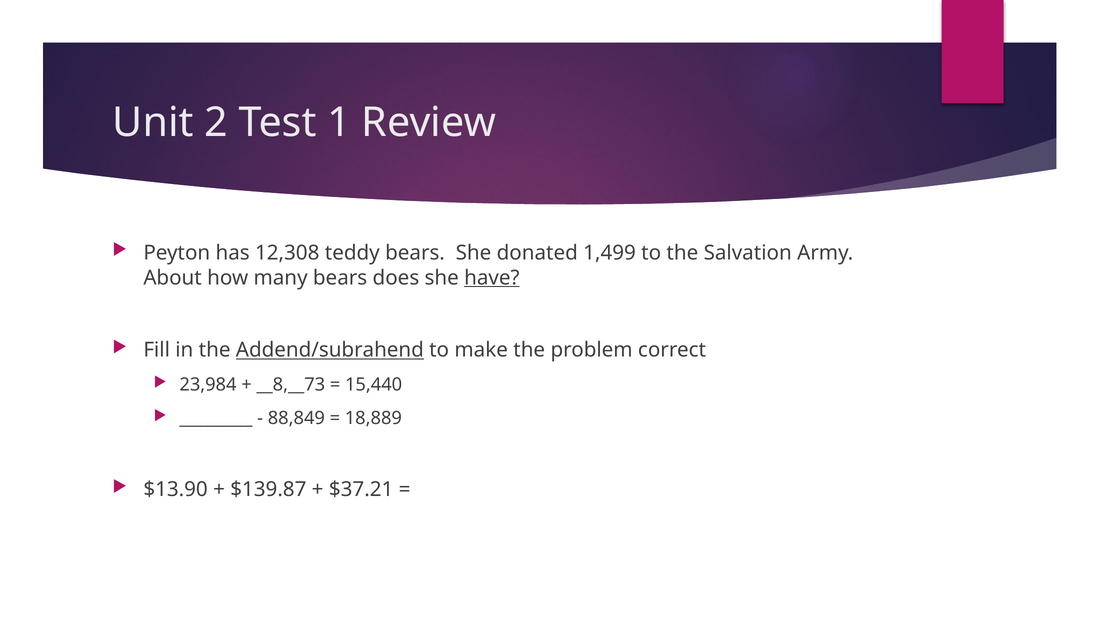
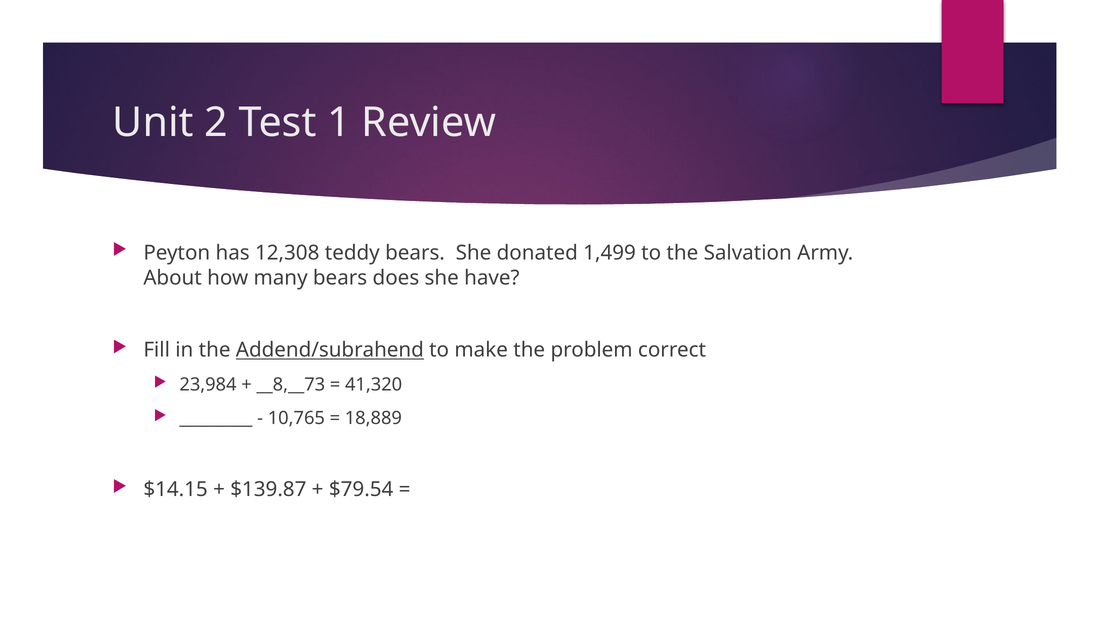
have underline: present -> none
15,440: 15,440 -> 41,320
88,849: 88,849 -> 10,765
$13.90: $13.90 -> $14.15
$37.21: $37.21 -> $79.54
